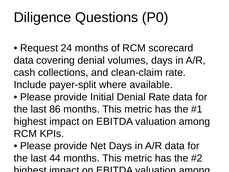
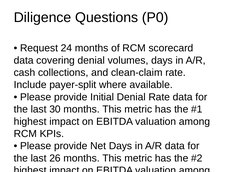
86: 86 -> 30
44: 44 -> 26
